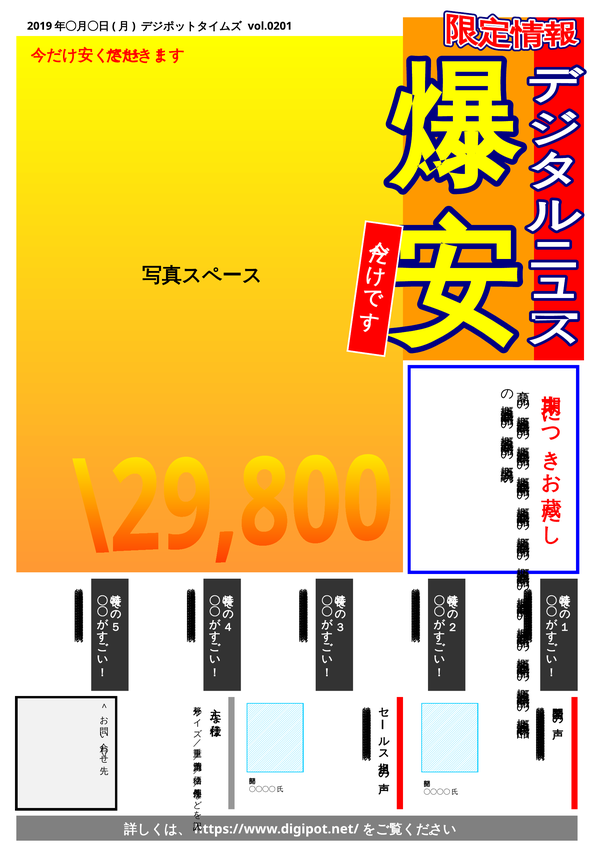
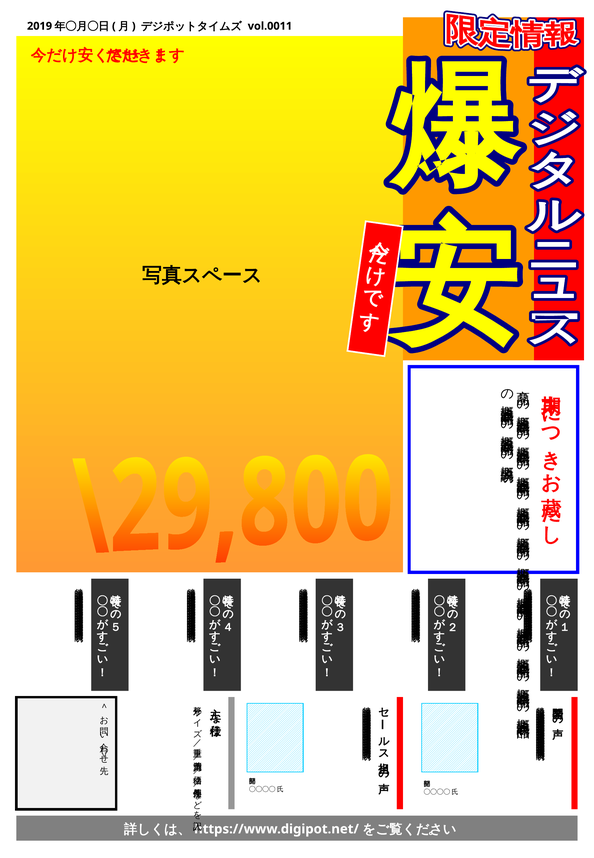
vol.0201: vol.0201 -> vol.0011
